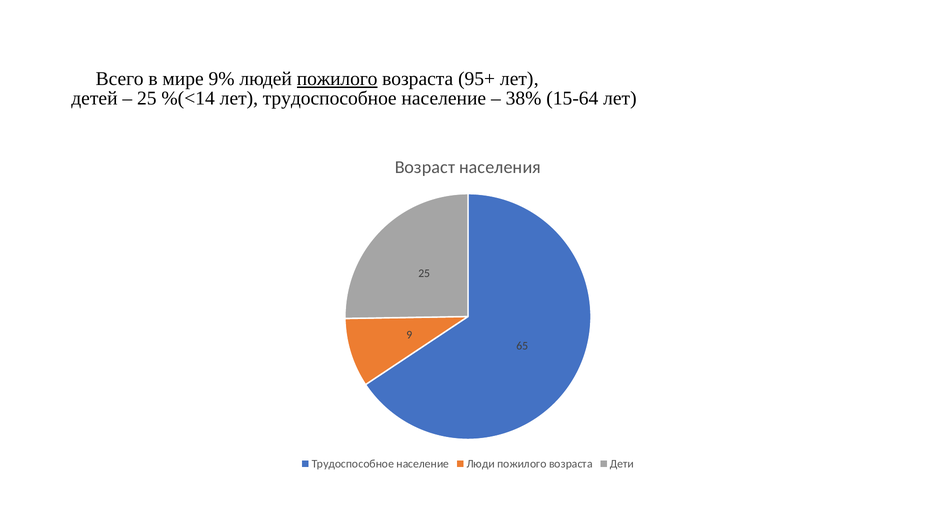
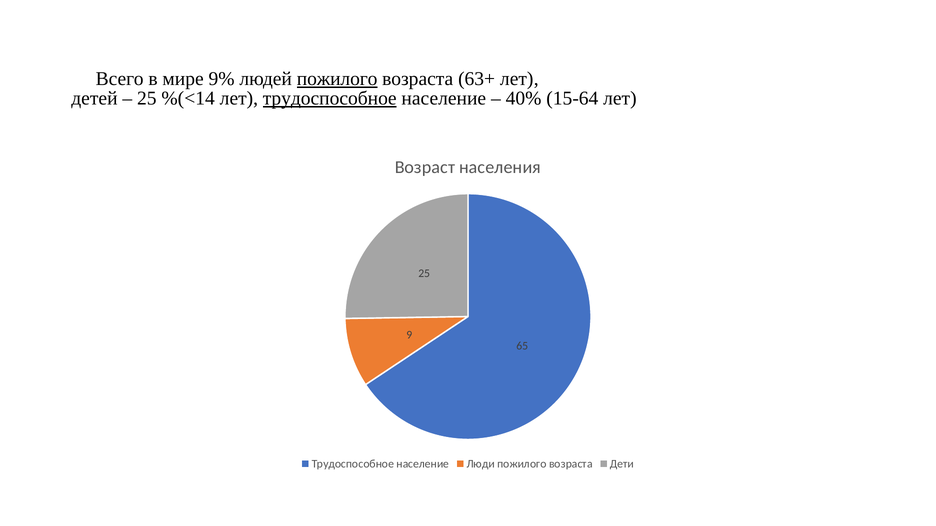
95+: 95+ -> 63+
трудоспособное at (330, 98) underline: none -> present
38%: 38% -> 40%
